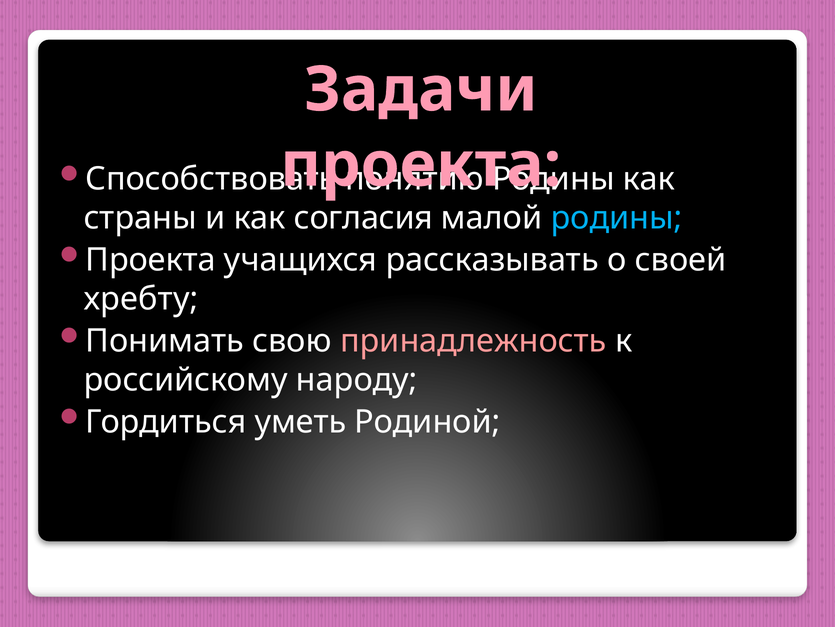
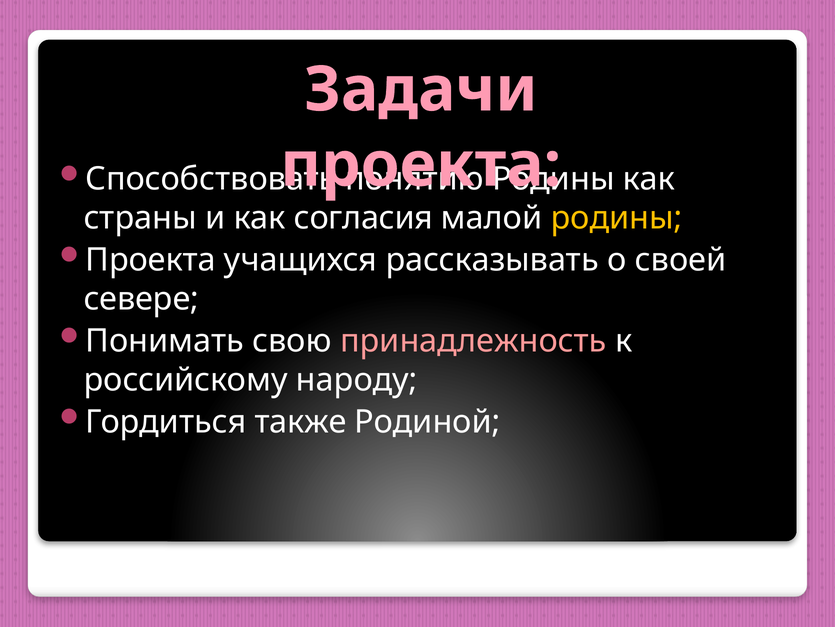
родины at (617, 218) colour: light blue -> yellow
хребту: хребту -> севере
уметь: уметь -> также
